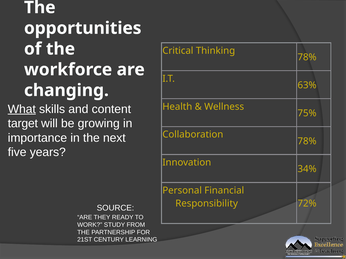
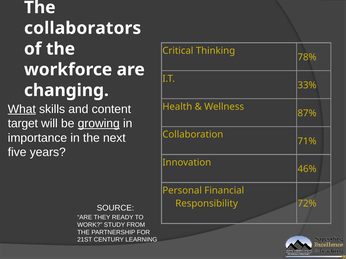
opportunities: opportunities -> collaborators
63%: 63% -> 33%
75%: 75% -> 87%
growing underline: none -> present
78% at (307, 141): 78% -> 71%
34%: 34% -> 46%
